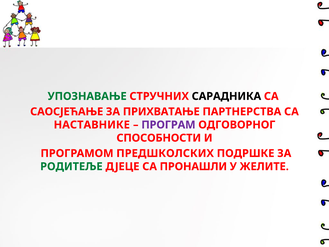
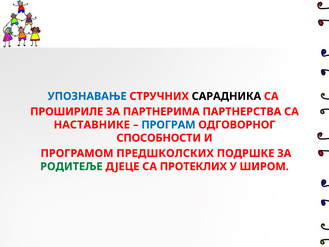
УПОЗНАВАЊЕ colour: green -> blue
САОСЈЕЋАЊЕ: САОСЈЕЋАЊЕ -> ПРОШИРИЛЕ
ПРИХВАТАЊЕ: ПРИХВАТАЊЕ -> ПАРТНЕРИМА
ПРОГРАМ colour: purple -> blue
ПРОНАШЛИ: ПРОНАШЛИ -> ПРОТЕКЛИХ
ЖЕЛИТЕ: ЖЕЛИТЕ -> ШИРОМ
